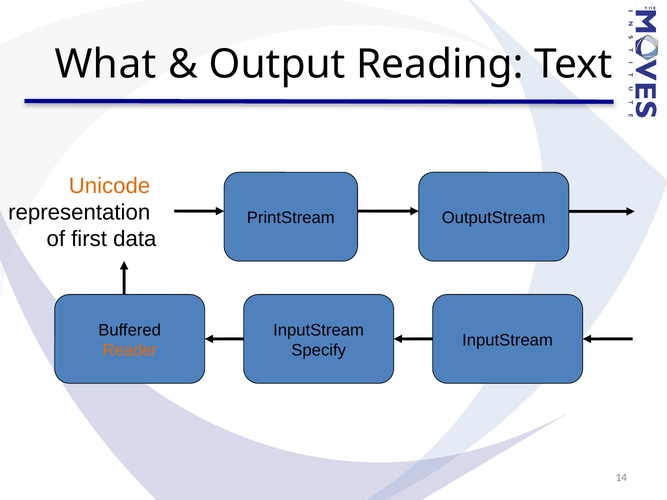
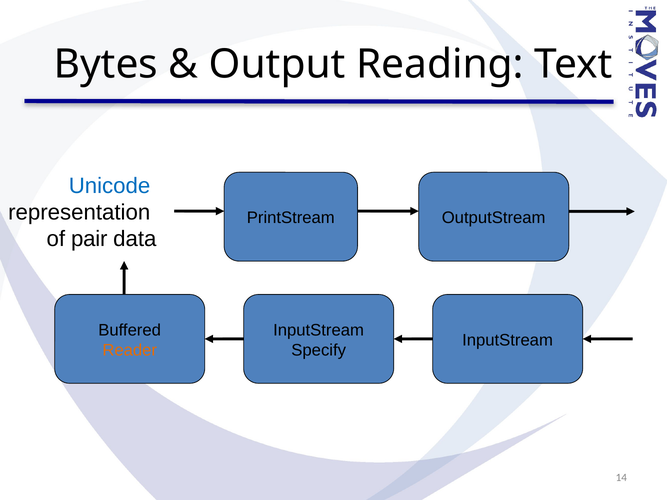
What: What -> Bytes
Unicode colour: orange -> blue
first: first -> pair
